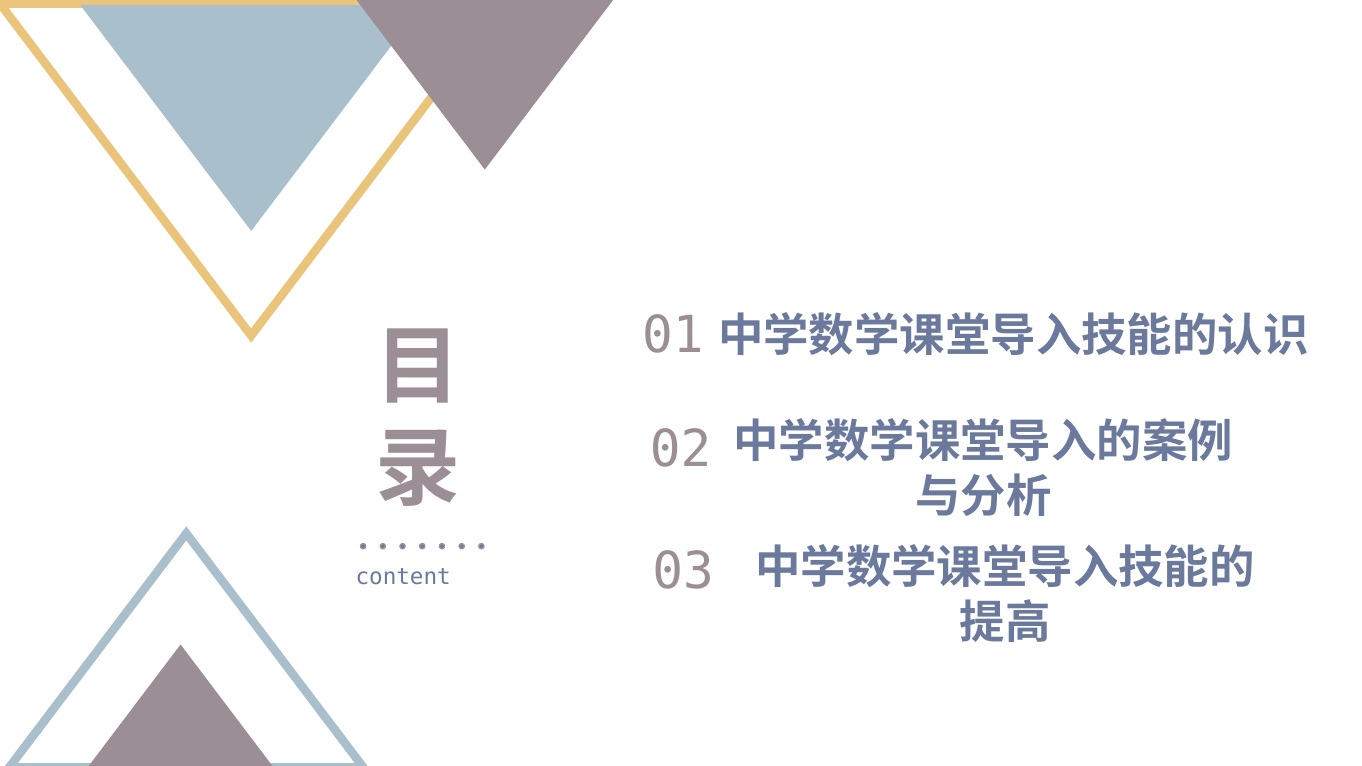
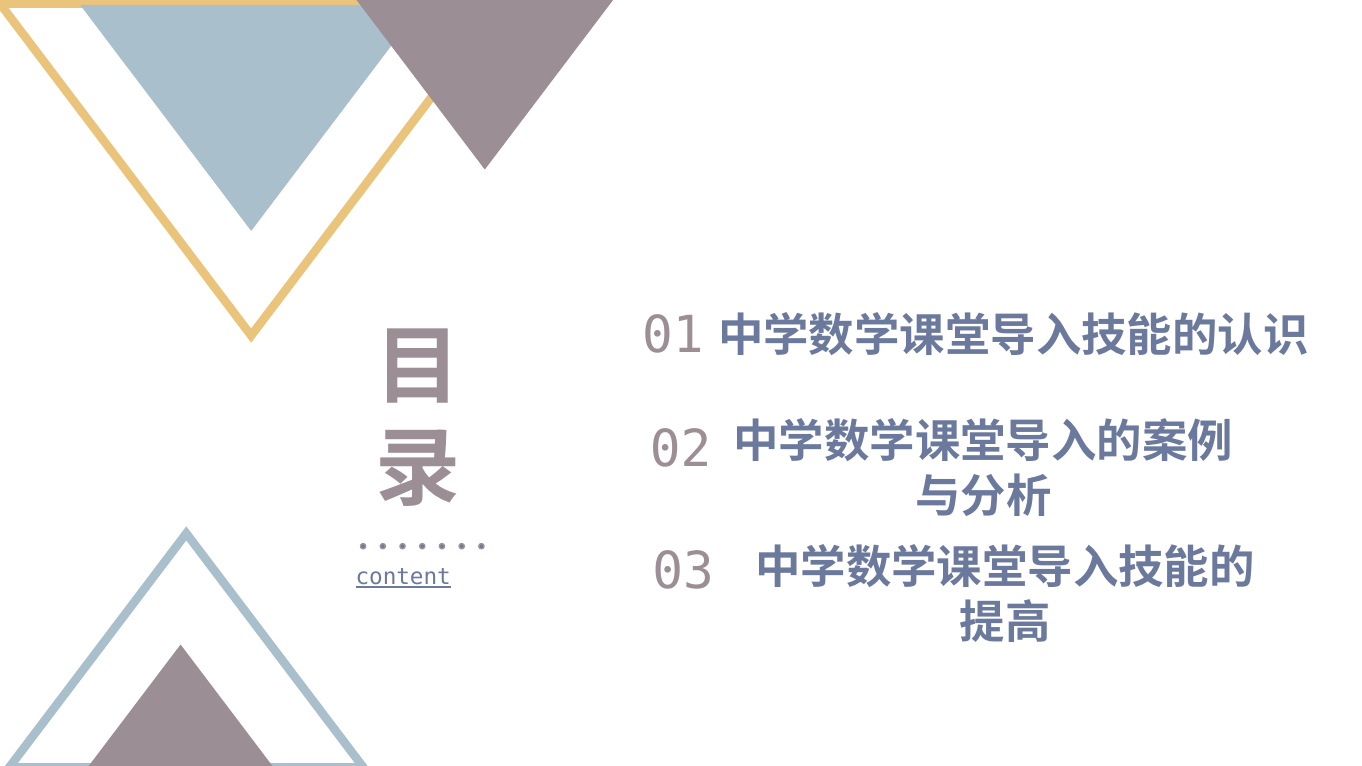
content underline: none -> present
